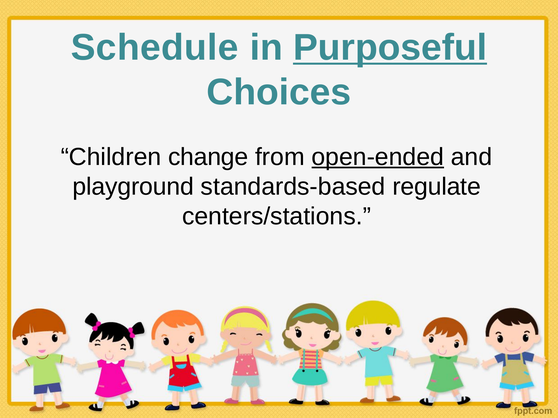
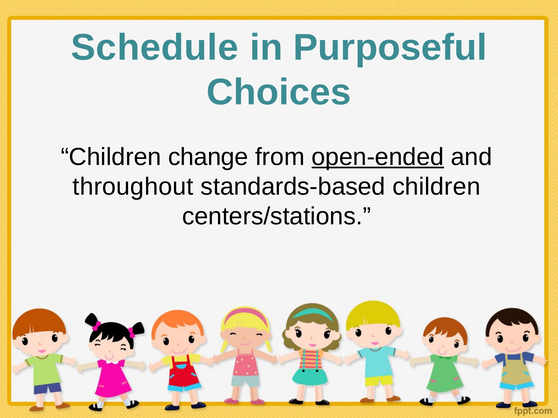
Purposeful underline: present -> none
playground: playground -> throughout
standards-based regulate: regulate -> children
